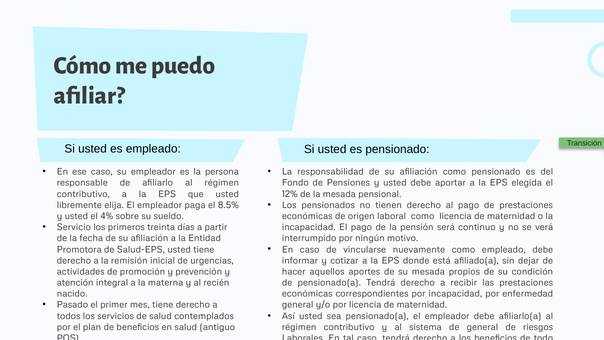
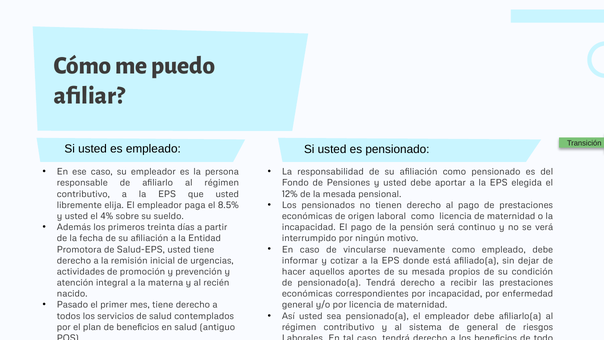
Servicio: Servicio -> Además
